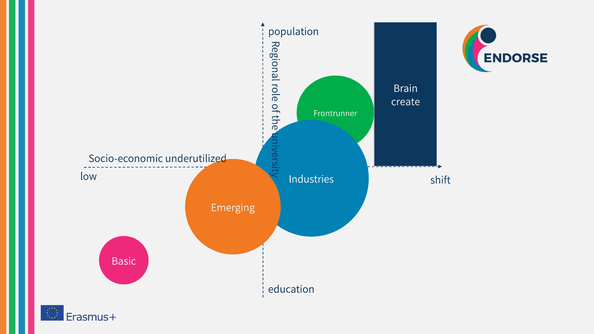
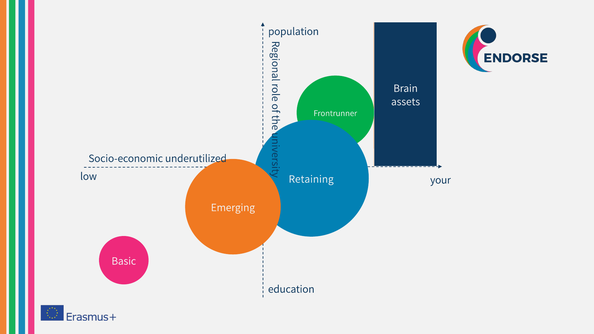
create: create -> assets
shift: shift -> your
Industries: Industries -> Retaining
